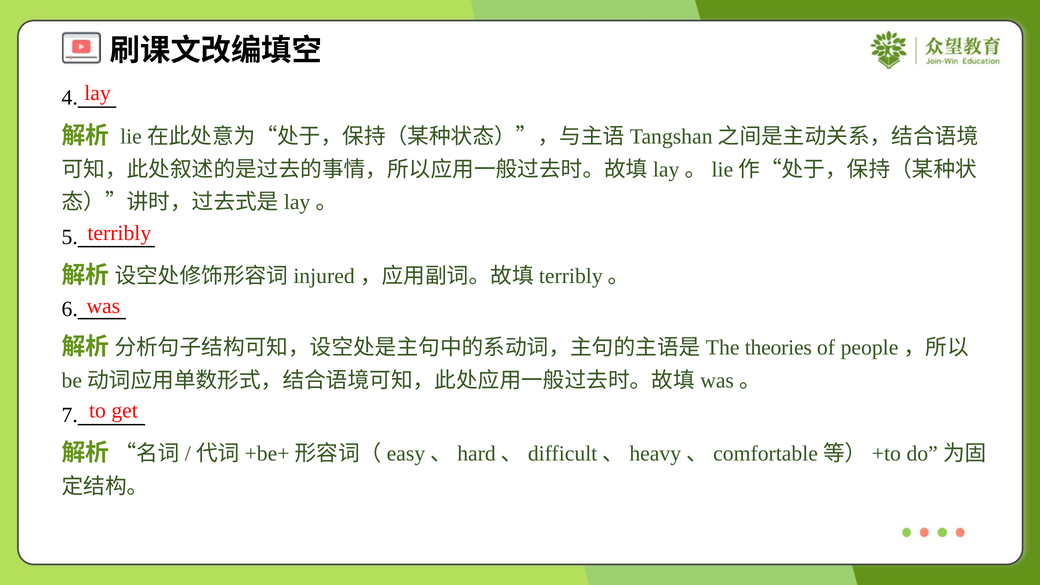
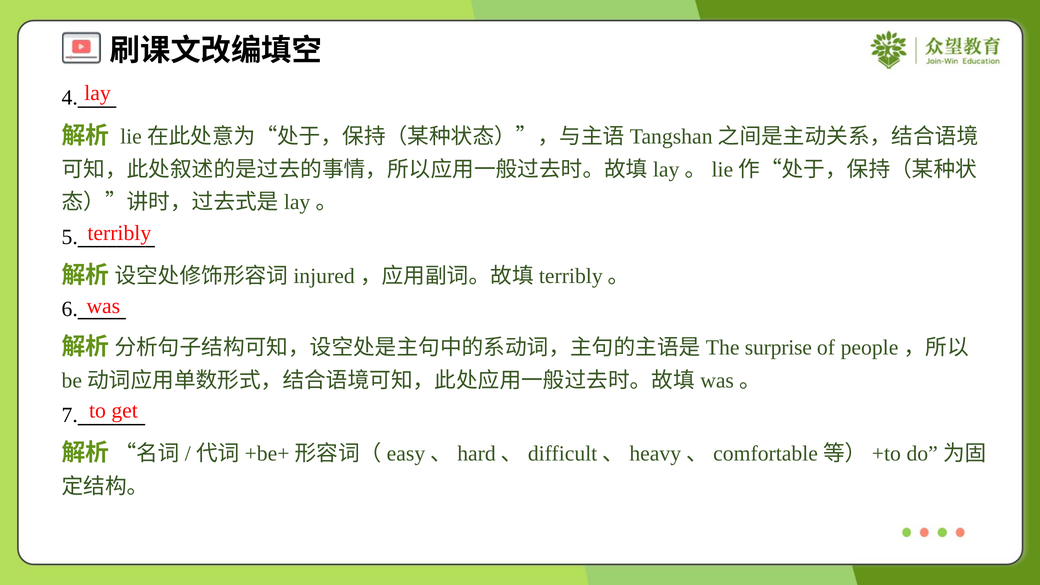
theories: theories -> surprise
